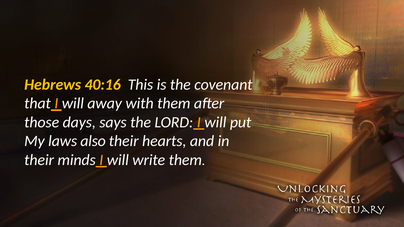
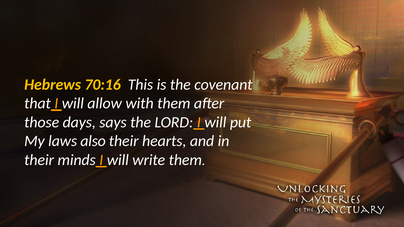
40:16: 40:16 -> 70:16
away: away -> allow
